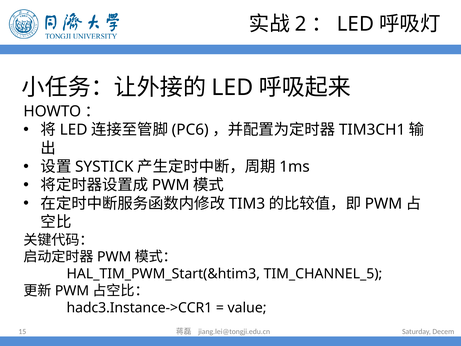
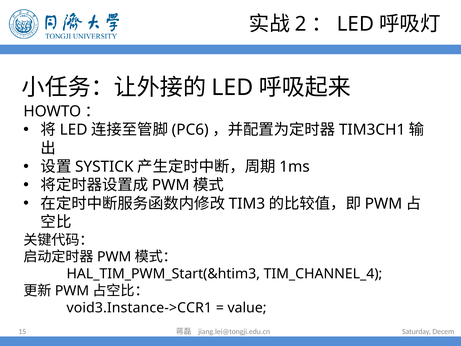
TIM_CHANNEL_5: TIM_CHANNEL_5 -> TIM_CHANNEL_4
hadc3.Instance->CCR1: hadc3.Instance->CCR1 -> void3.Instance->CCR1
